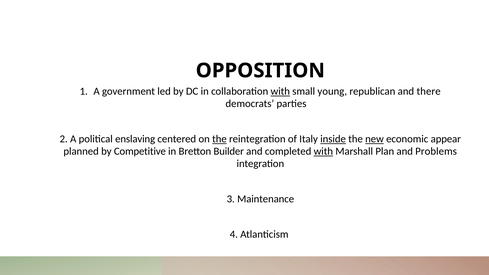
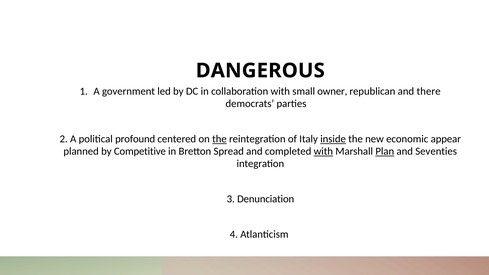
OPPOSITION: OPPOSITION -> DANGEROUS
with at (280, 91) underline: present -> none
young: young -> owner
enslaving: enslaving -> profound
new underline: present -> none
Builder: Builder -> Spread
Plan underline: none -> present
Problems: Problems -> Seventies
Maintenance: Maintenance -> Denunciation
